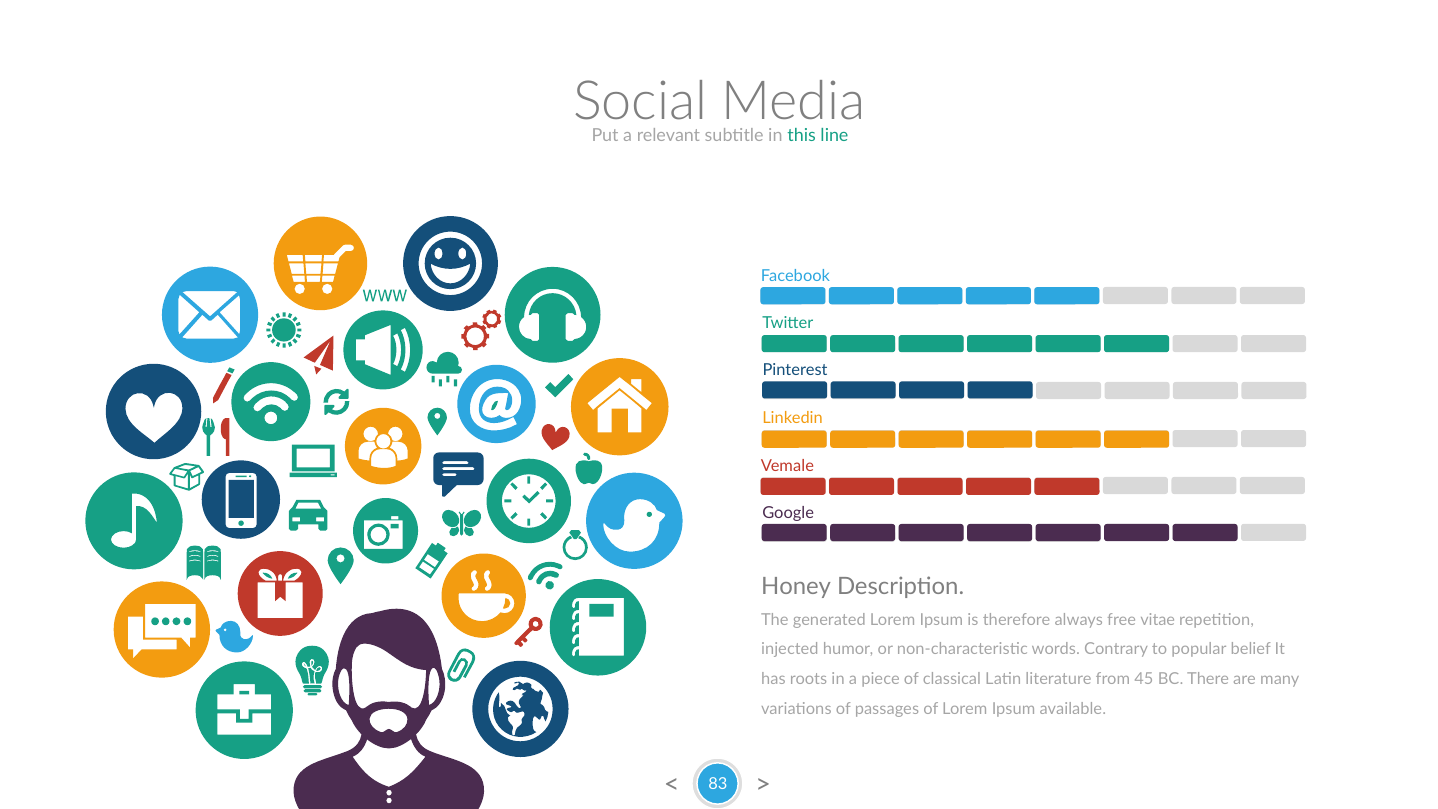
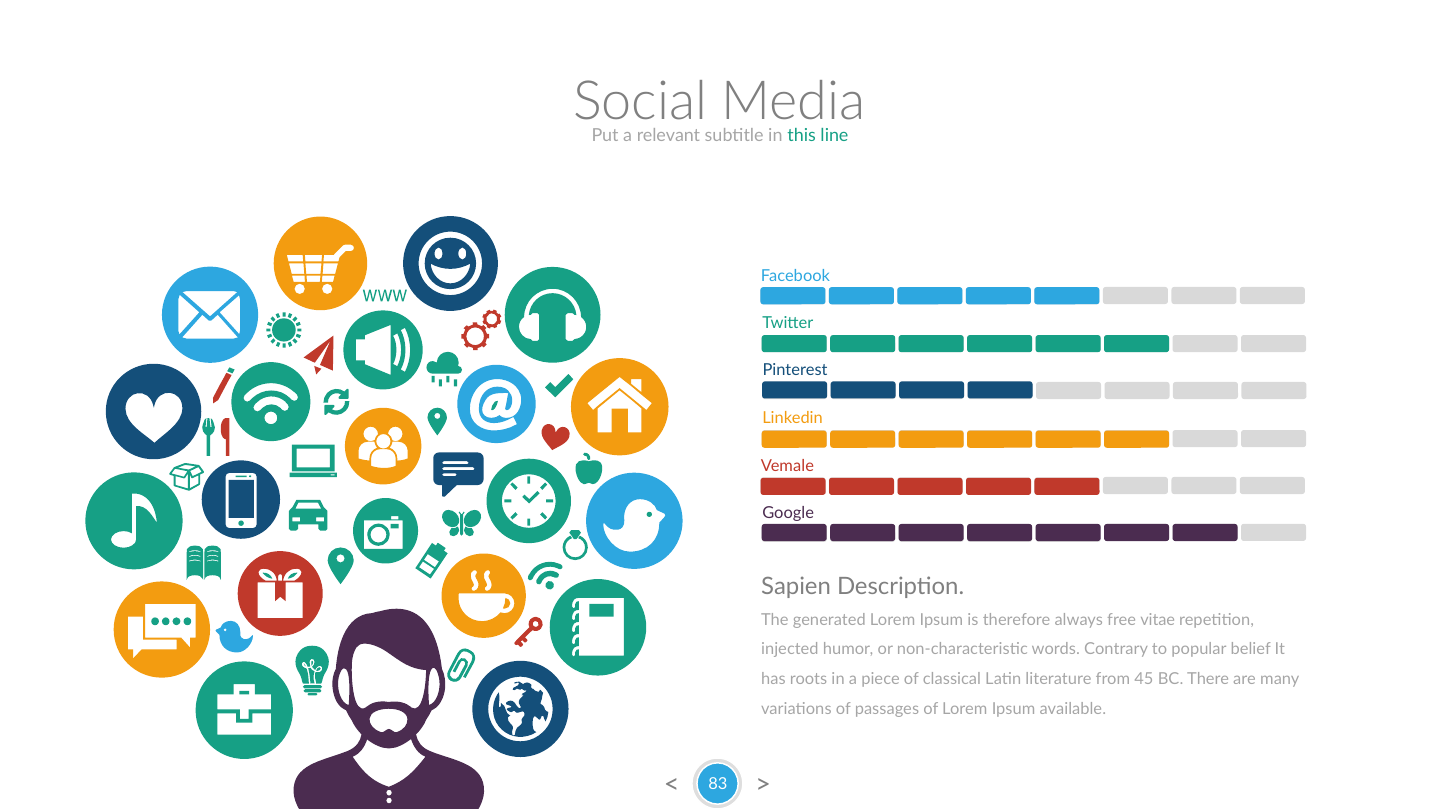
Honey: Honey -> Sapien
